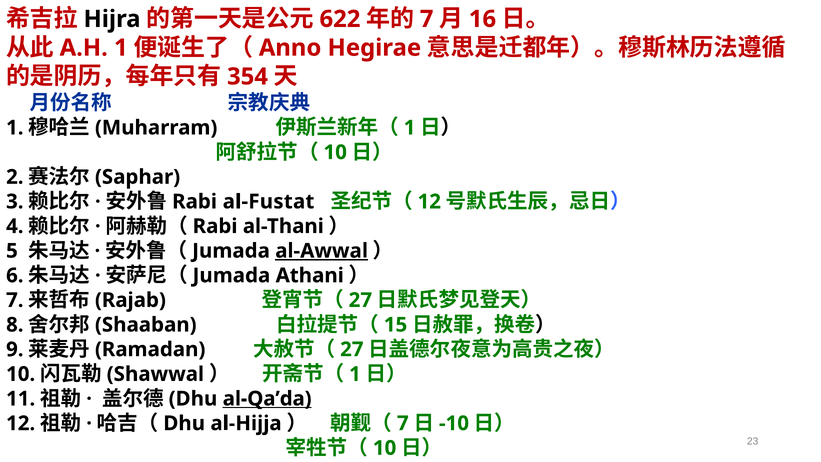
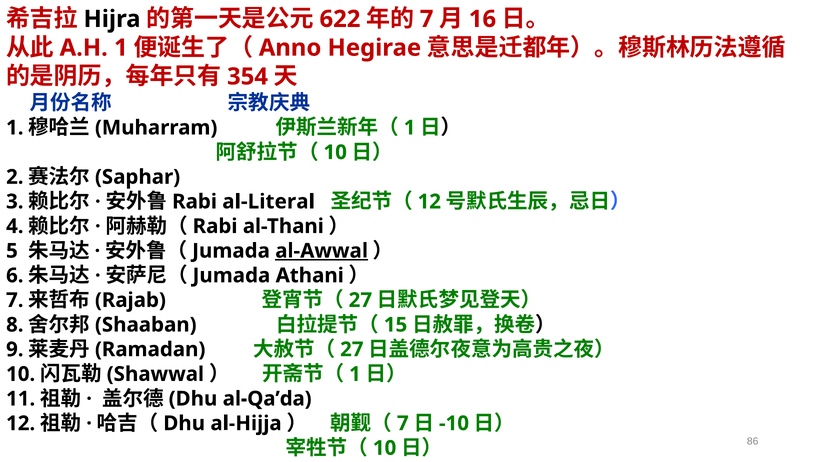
al-Fustat: al-Fustat -> al-Literal
al-Qa’da underline: present -> none
23: 23 -> 86
